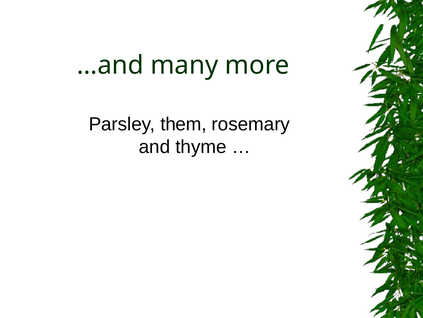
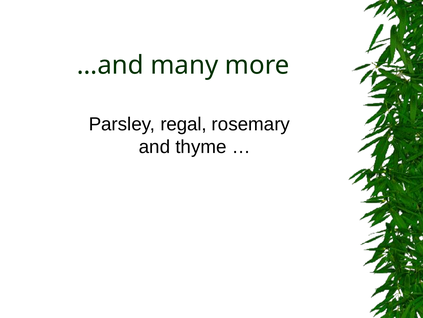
them: them -> regal
